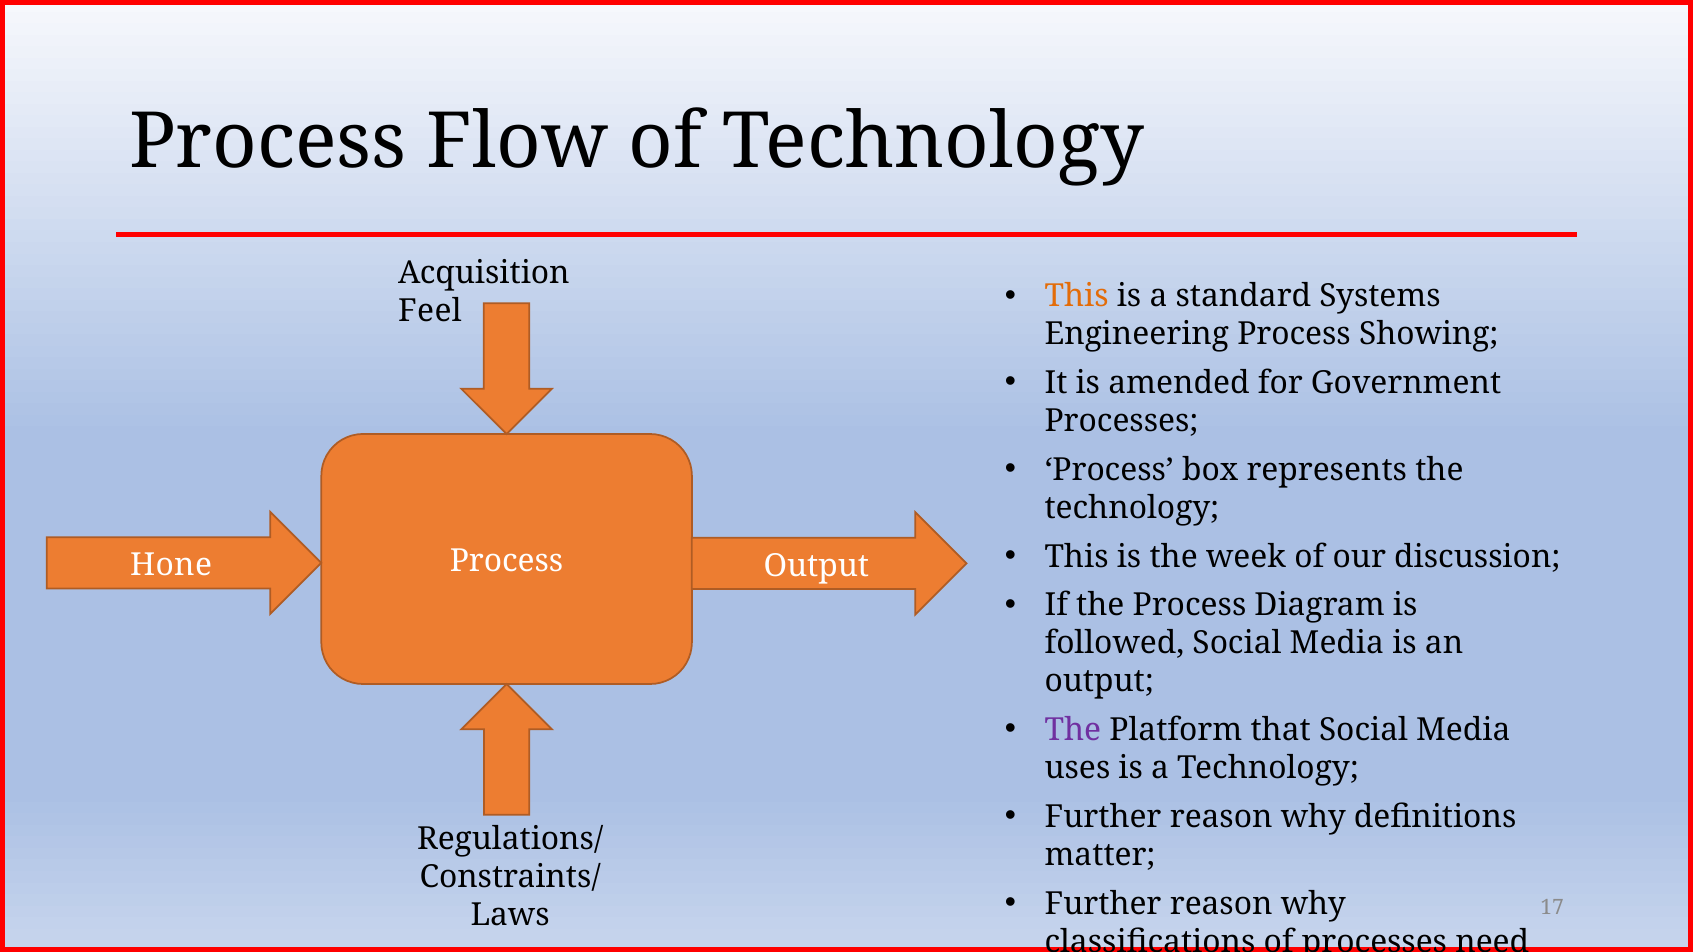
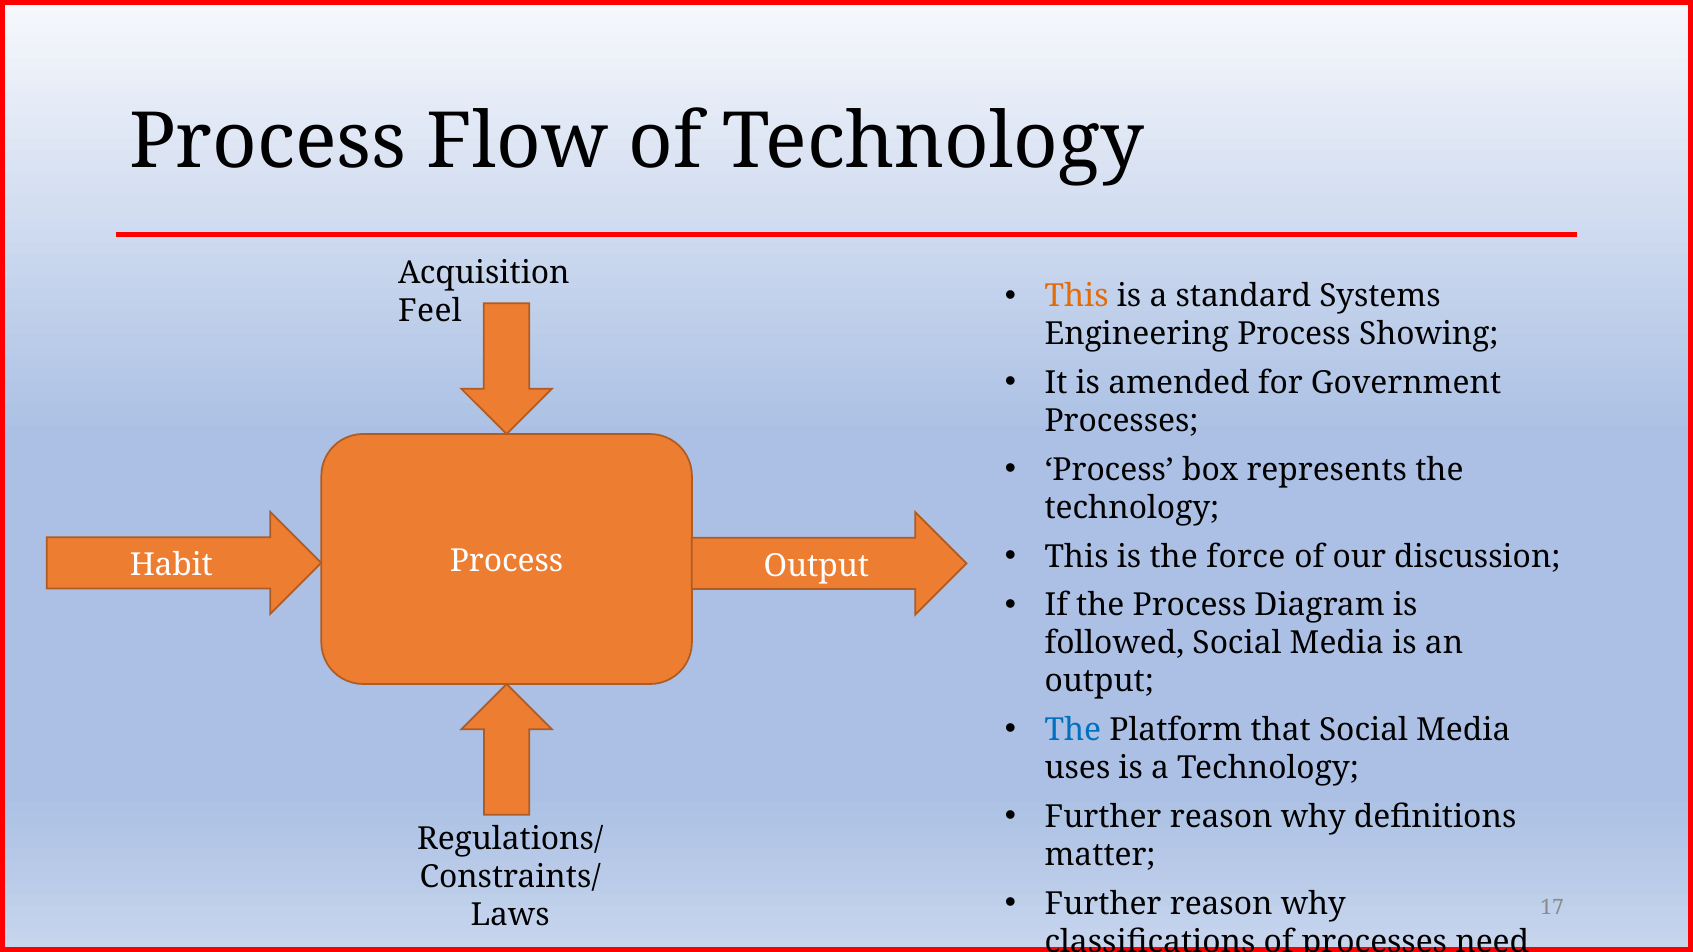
week: week -> force
Hone: Hone -> Habit
The at (1073, 730) colour: purple -> blue
